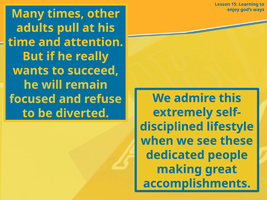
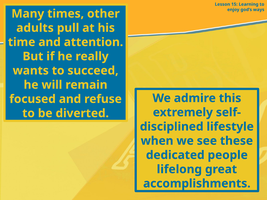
making: making -> lifelong
